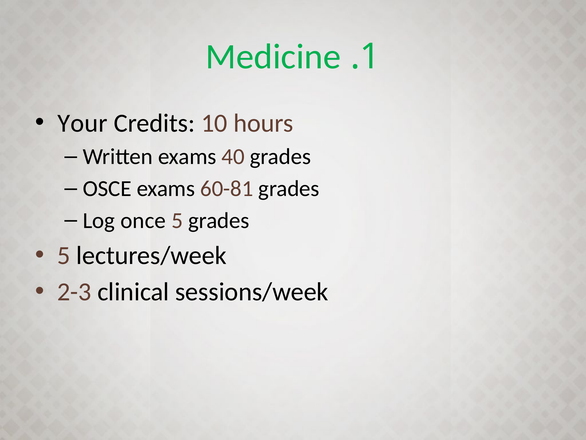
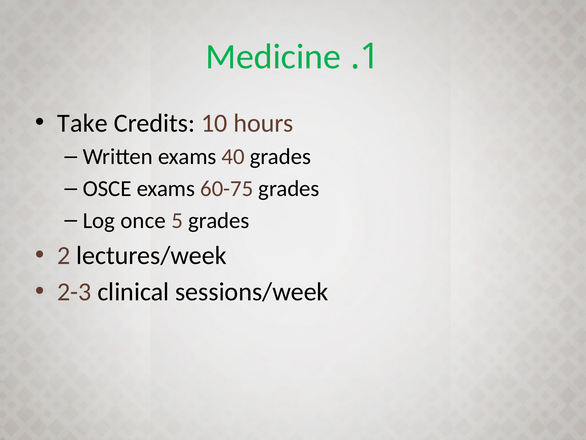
Your: Your -> Take
60-81: 60-81 -> 60-75
5 at (64, 255): 5 -> 2
